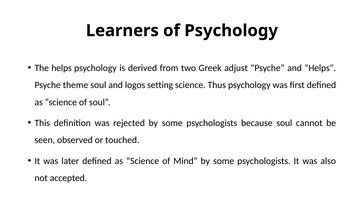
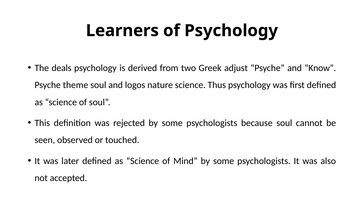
The helps: helps -> deals
and Helps: Helps -> Know
setting: setting -> nature
